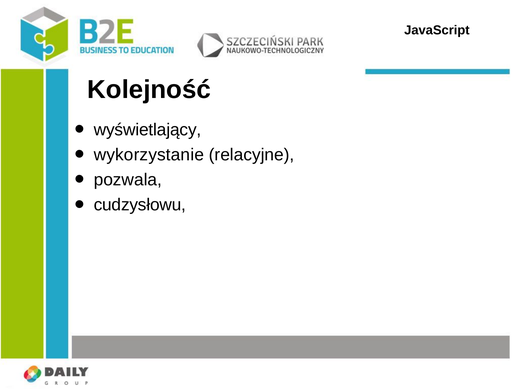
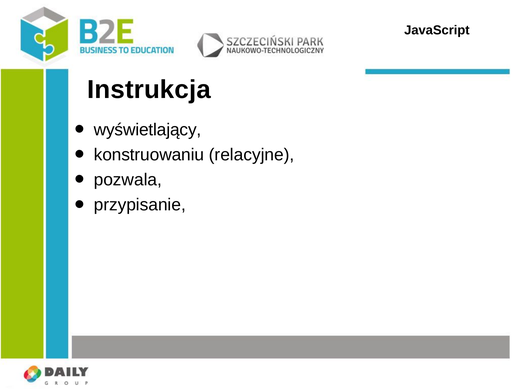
Kolejność: Kolejność -> Instrukcja
wykorzystanie: wykorzystanie -> konstruowaniu
cudzysłowu: cudzysłowu -> przypisanie
